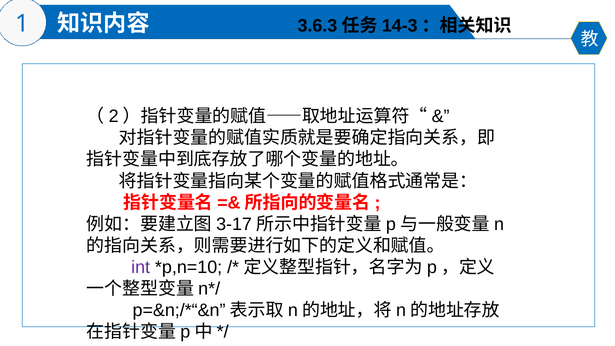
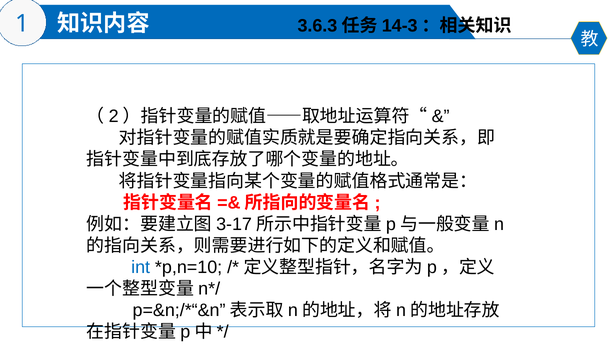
int colour: purple -> blue
